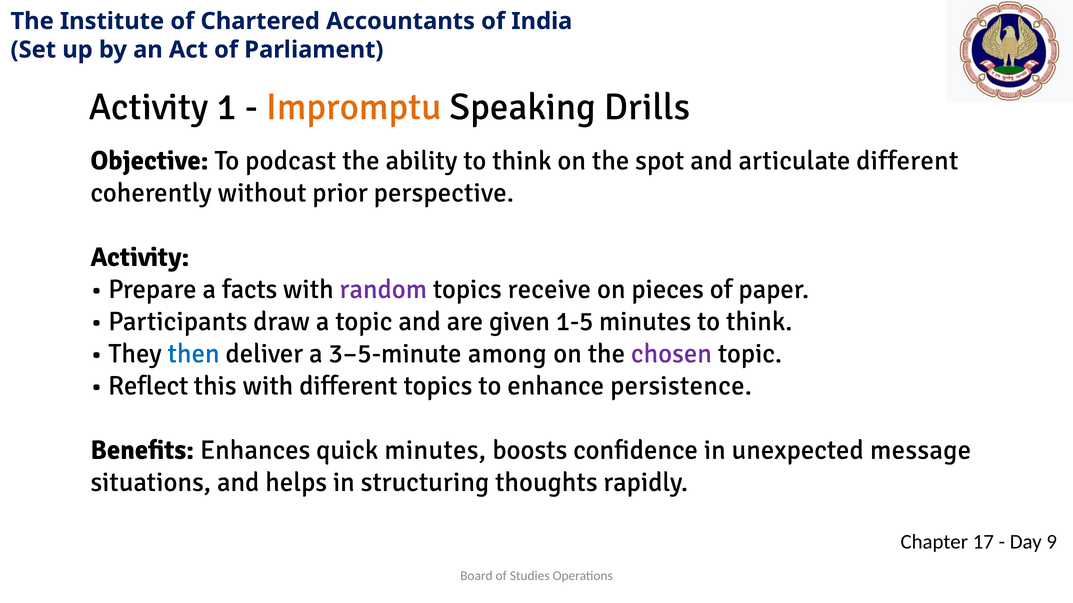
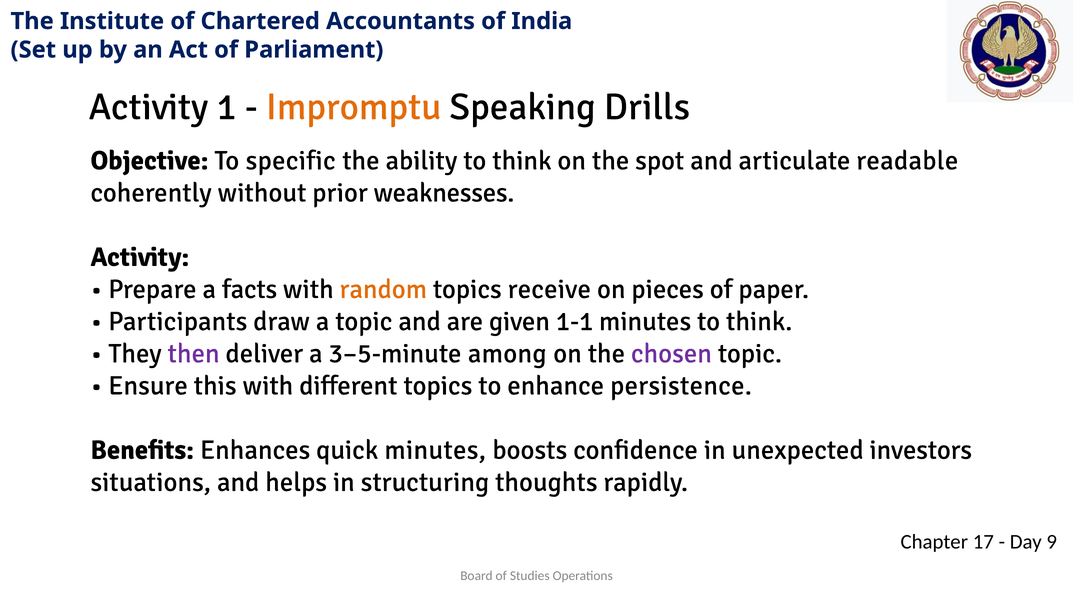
podcast: podcast -> specific
articulate different: different -> readable
perspective: perspective -> weaknesses
random colour: purple -> orange
1-5: 1-5 -> 1-1
then colour: blue -> purple
Reflect: Reflect -> Ensure
message: message -> investors
